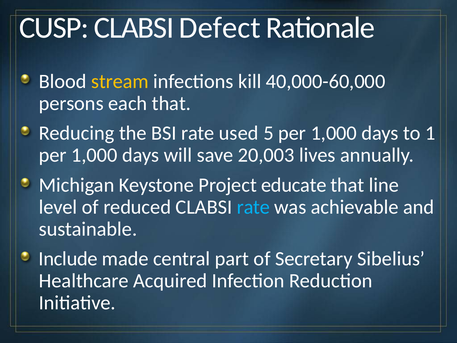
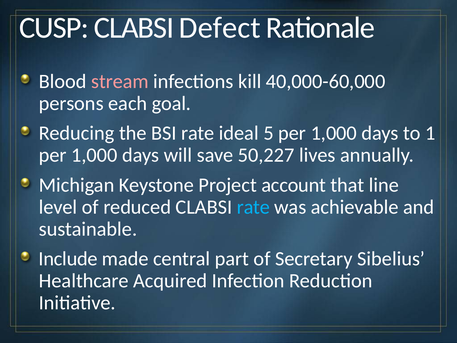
stream colour: yellow -> pink
each that: that -> goal
used: used -> ideal
20,003: 20,003 -> 50,227
educate: educate -> account
